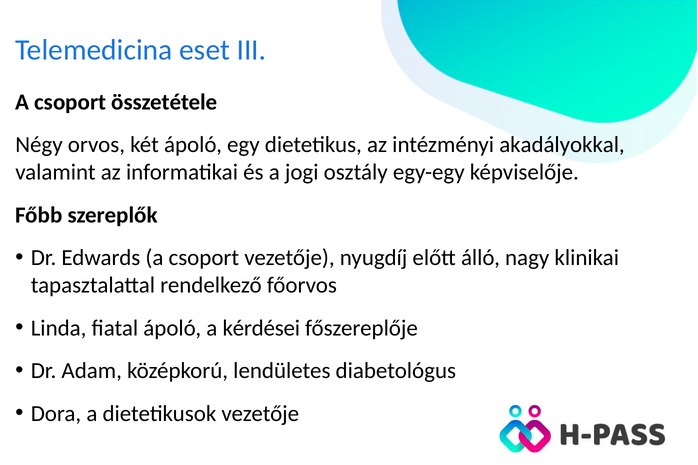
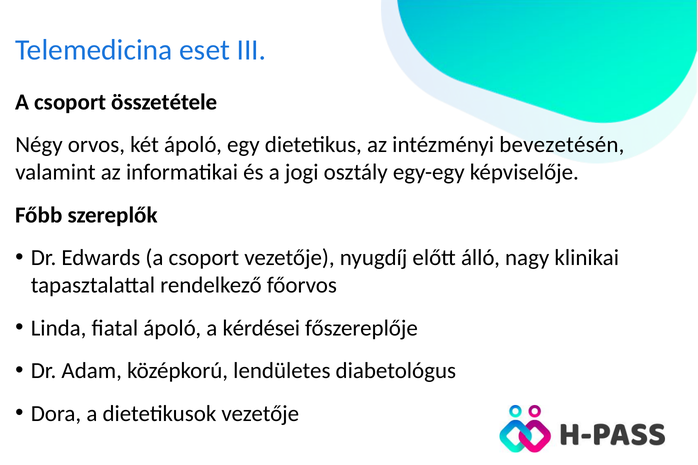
akadályokkal: akadályokkal -> bevezetésén
